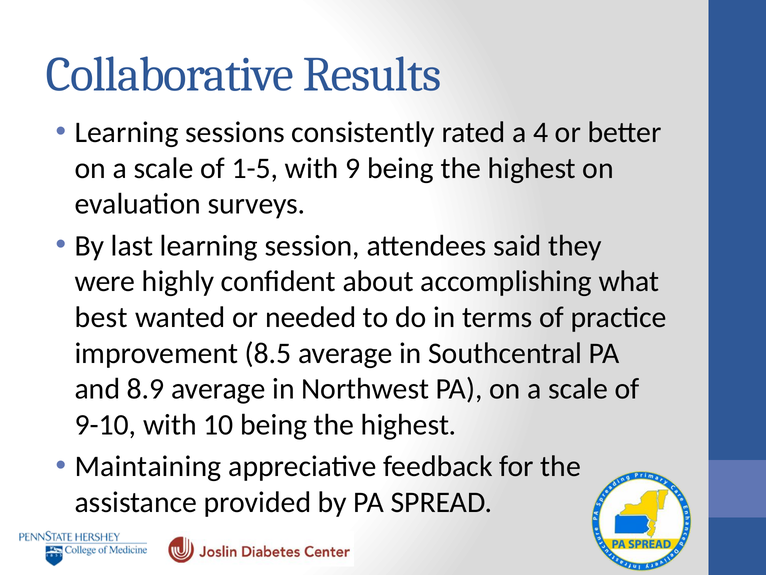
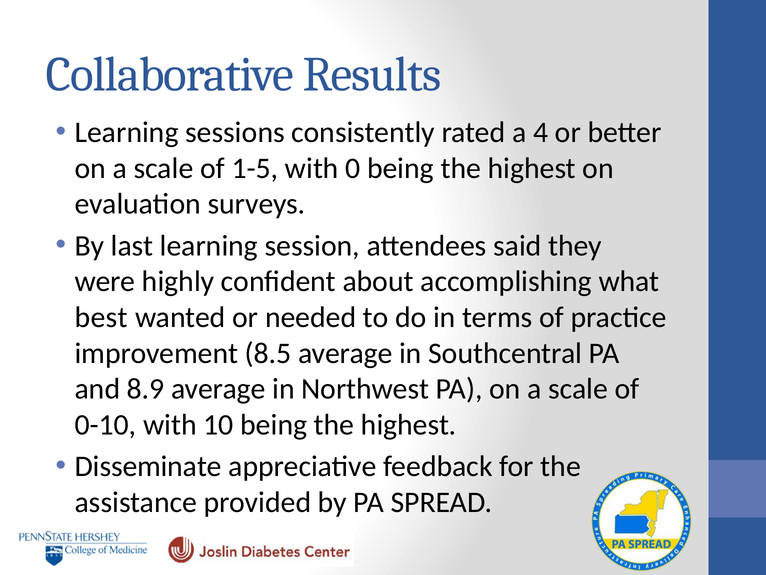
9: 9 -> 0
9-10: 9-10 -> 0-10
Maintaining: Maintaining -> Disseminate
